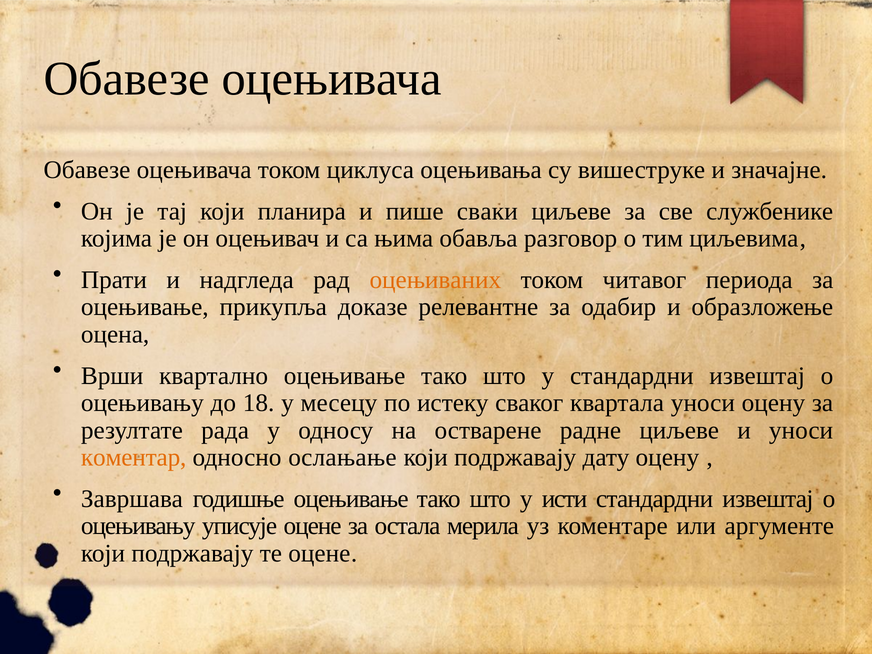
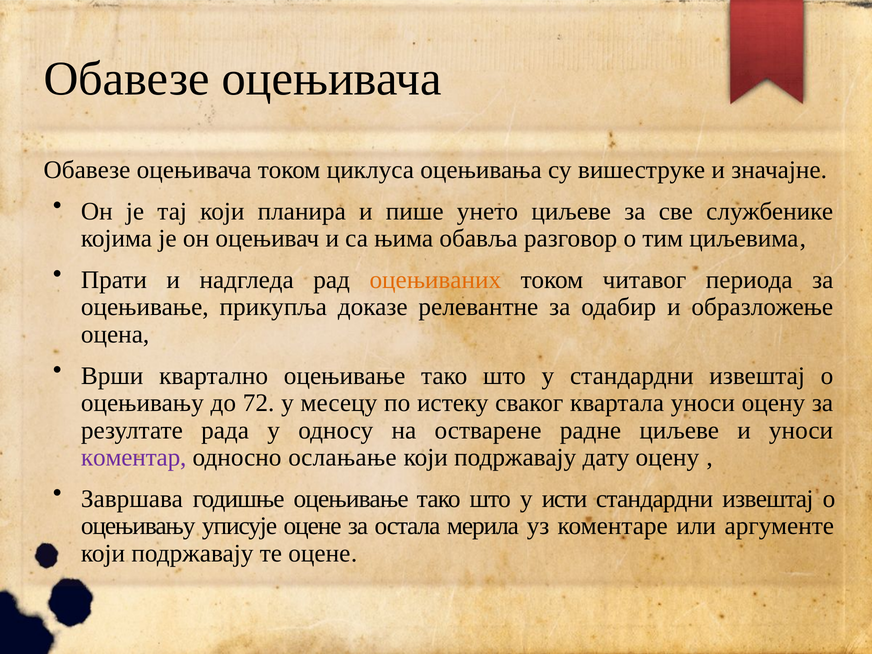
сваки: сваки -> унето
18: 18 -> 72
коментар colour: orange -> purple
